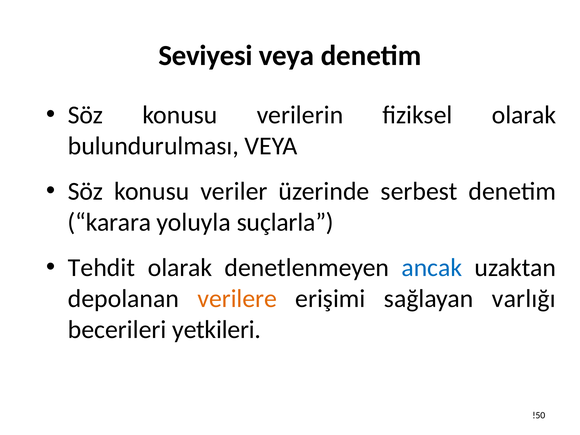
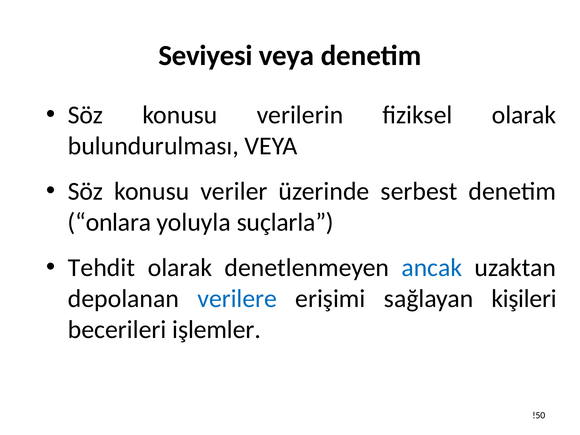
karara: karara -> onlara
verilere colour: orange -> blue
varlığı: varlığı -> kişileri
yetkileri: yetkileri -> işlemler
